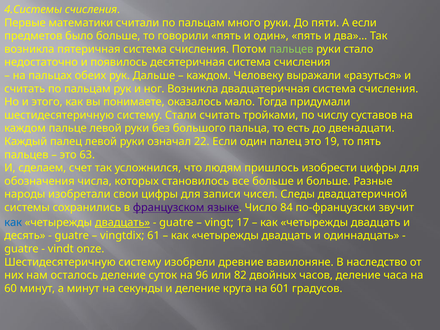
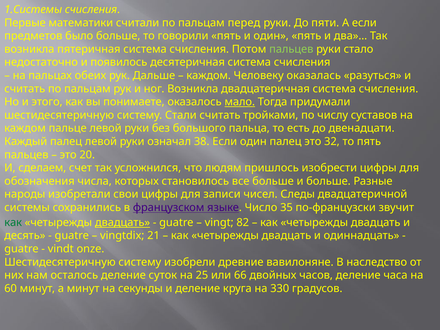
4.Системы: 4.Системы -> 1.Системы
много: много -> перед
выражали: выражали -> оказалась
мало underline: none -> present
22: 22 -> 38
19: 19 -> 32
63: 63 -> 20
84: 84 -> 35
как at (13, 222) colour: blue -> green
17: 17 -> 82
61: 61 -> 21
96: 96 -> 25
82: 82 -> 66
601: 601 -> 330
